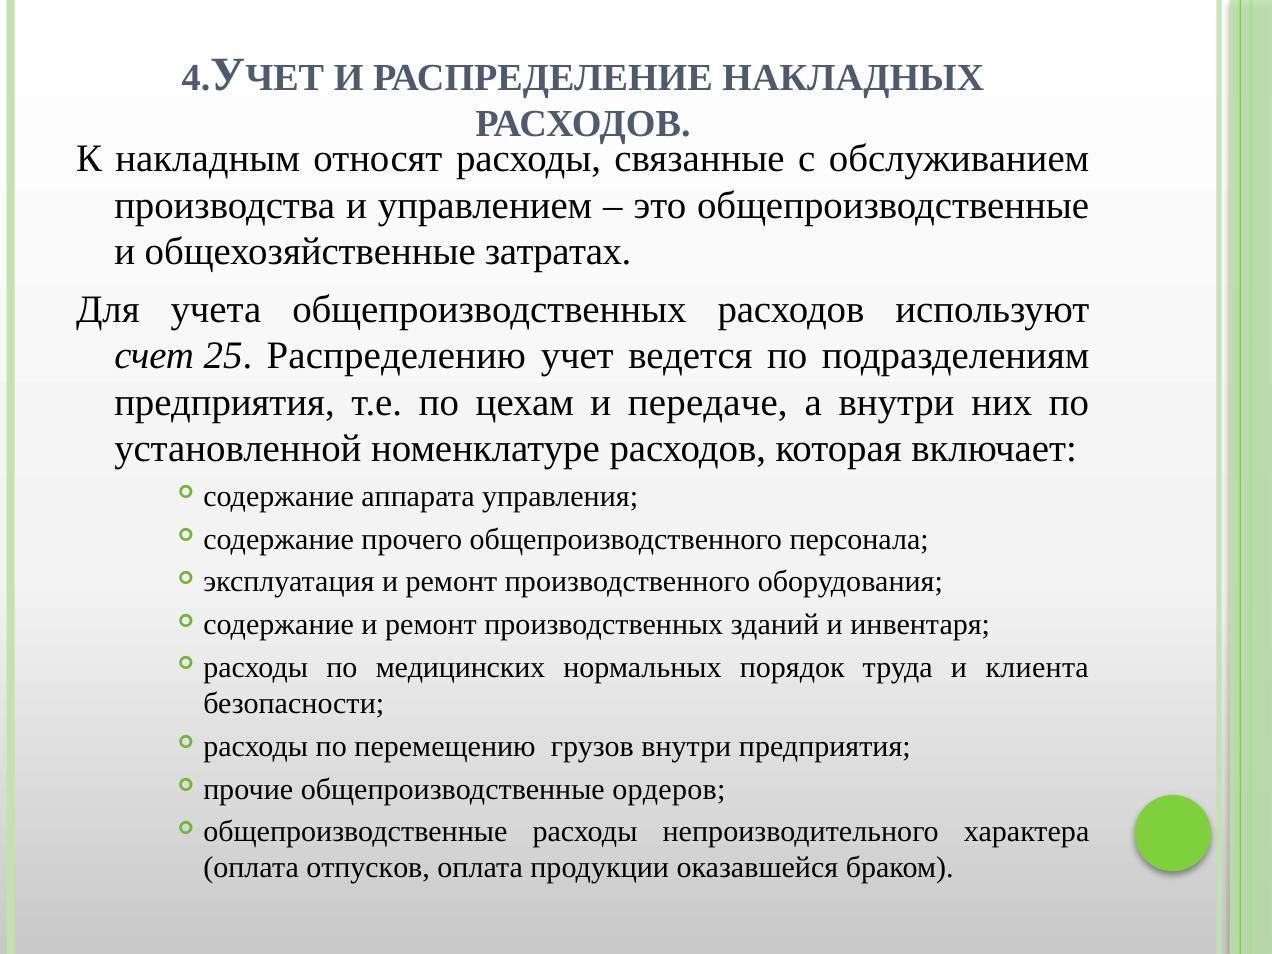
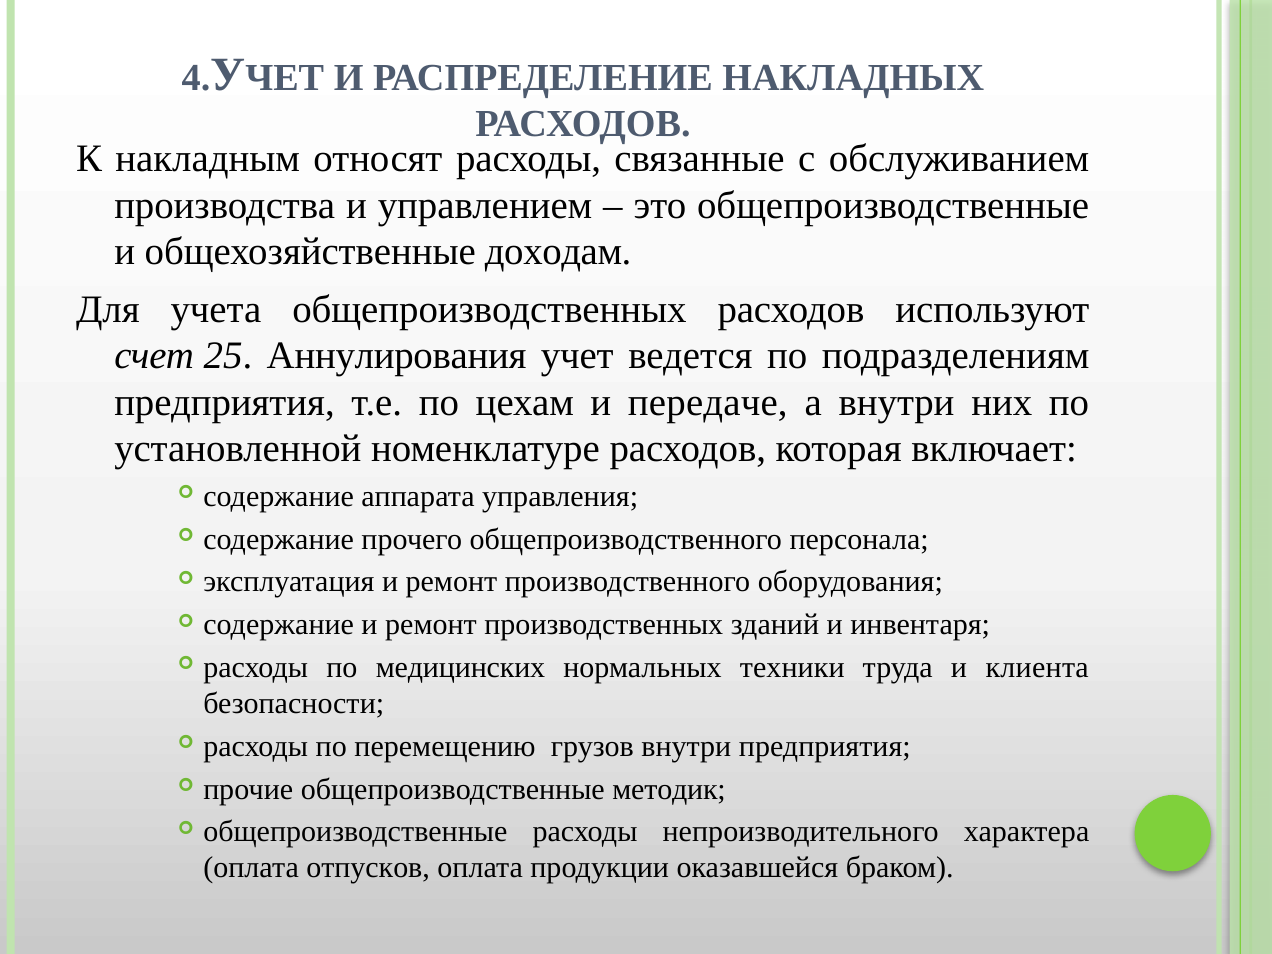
затратах: затратах -> доходам
Распределению: Распределению -> Аннулирования
порядок: порядок -> техники
ордеров: ордеров -> методик
